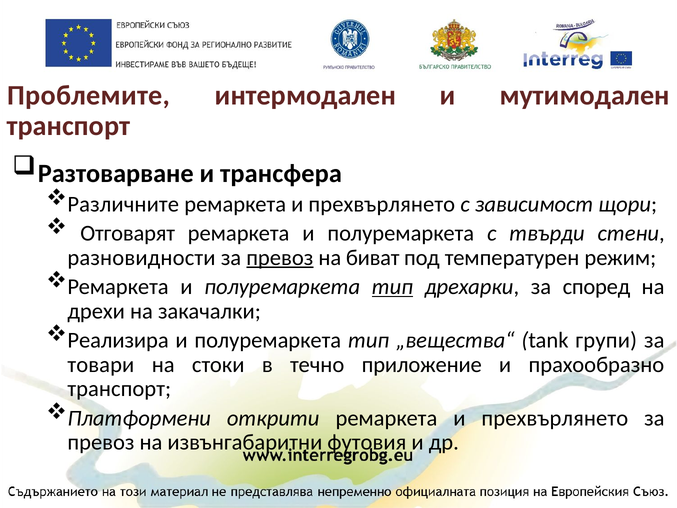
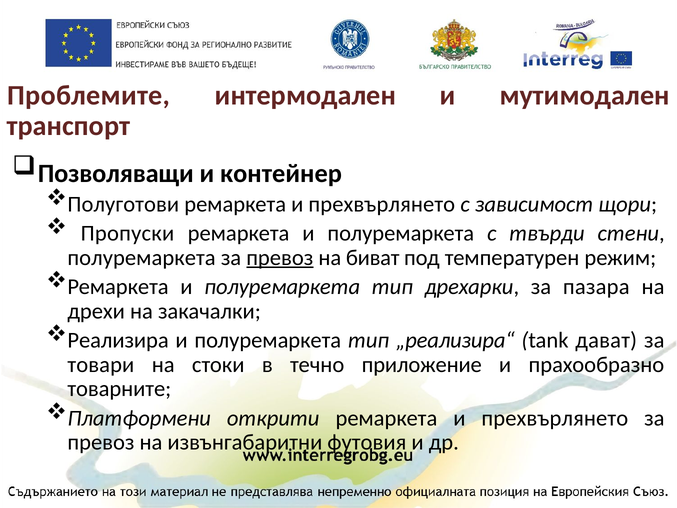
Разтоварване: Разтоварване -> Позволяващи
трансфера: трансфера -> контейнер
Различните: Различните -> Полуготови
Отговарят: Отговарят -> Пропуски
разновидности at (141, 257): разновидности -> полуремаркета
тип at (392, 287) underline: present -> none
според: според -> пазара
„вещества“: „вещества“ -> „реализира“
групи: групи -> дават
транспорт at (119, 389): транспорт -> товарните
